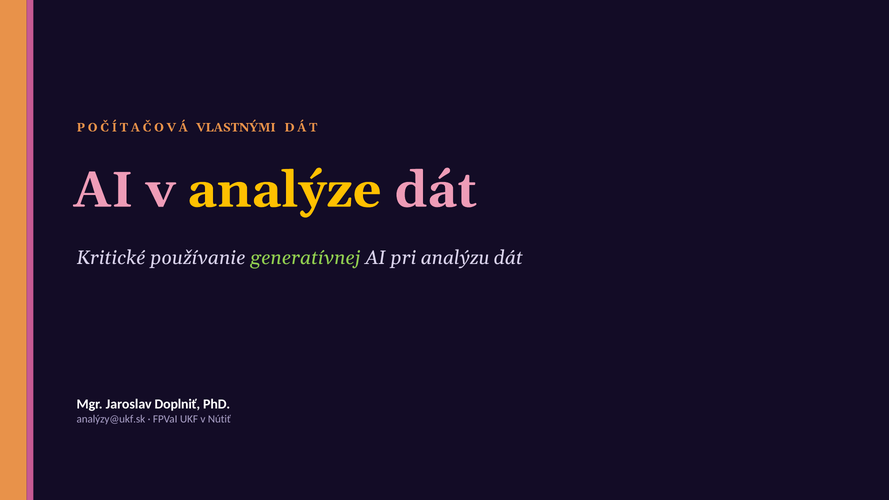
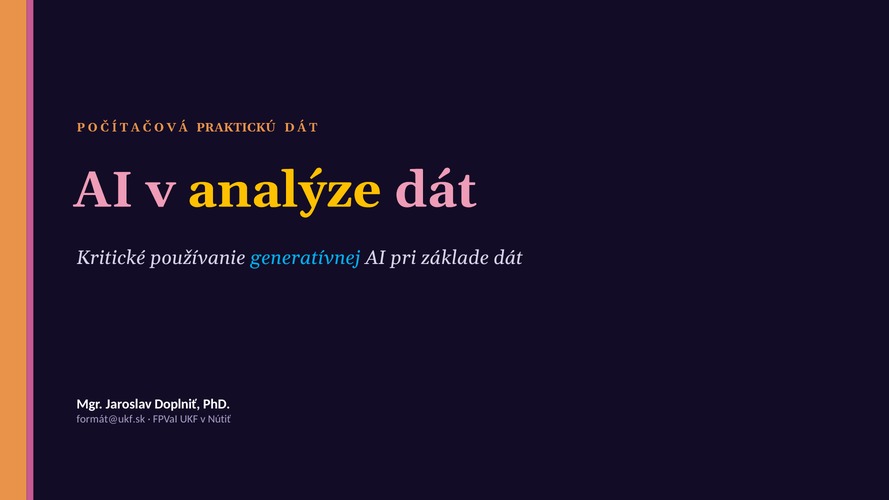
VLASTNÝMI: VLASTNÝMI -> PRAKTICKÚ
generatívnej colour: light green -> light blue
analýzu: analýzu -> základe
analýzy@ukf.sk: analýzy@ukf.sk -> formát@ukf.sk
